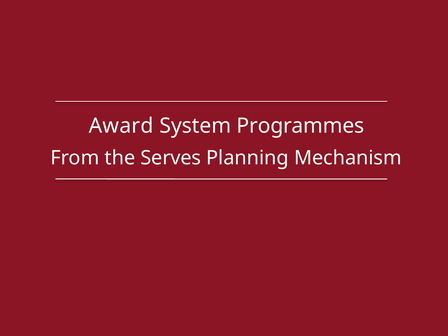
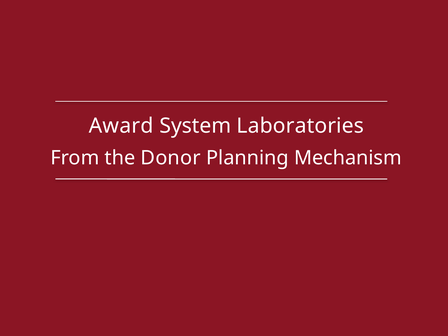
Programmes: Programmes -> Laboratories
Serves: Serves -> Donor
